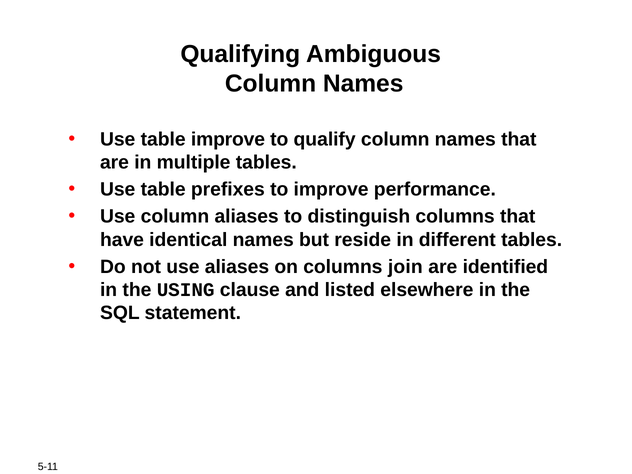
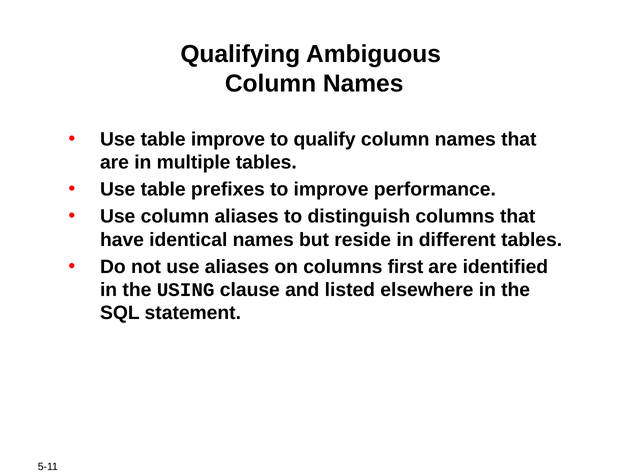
join: join -> first
